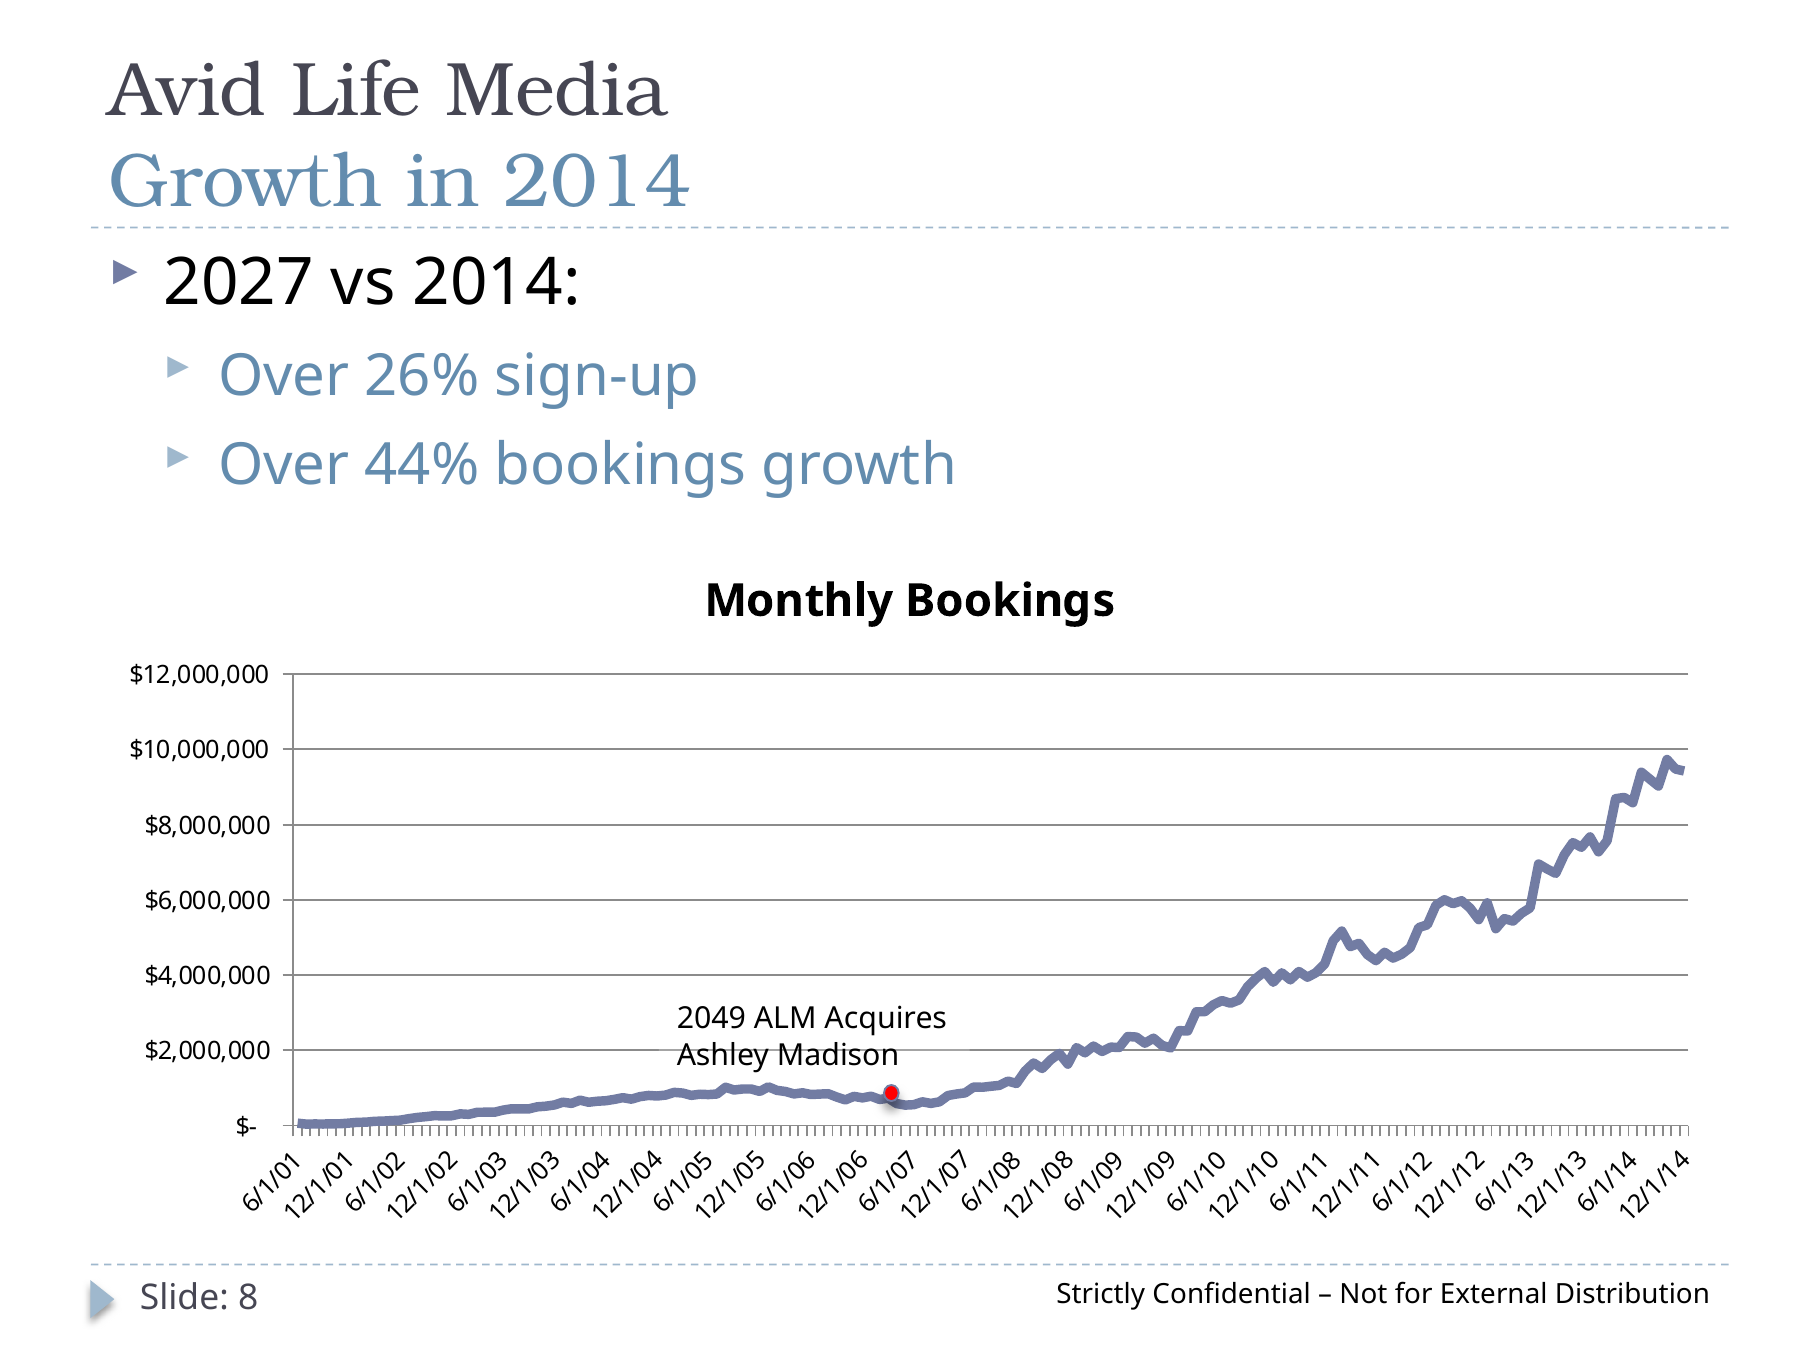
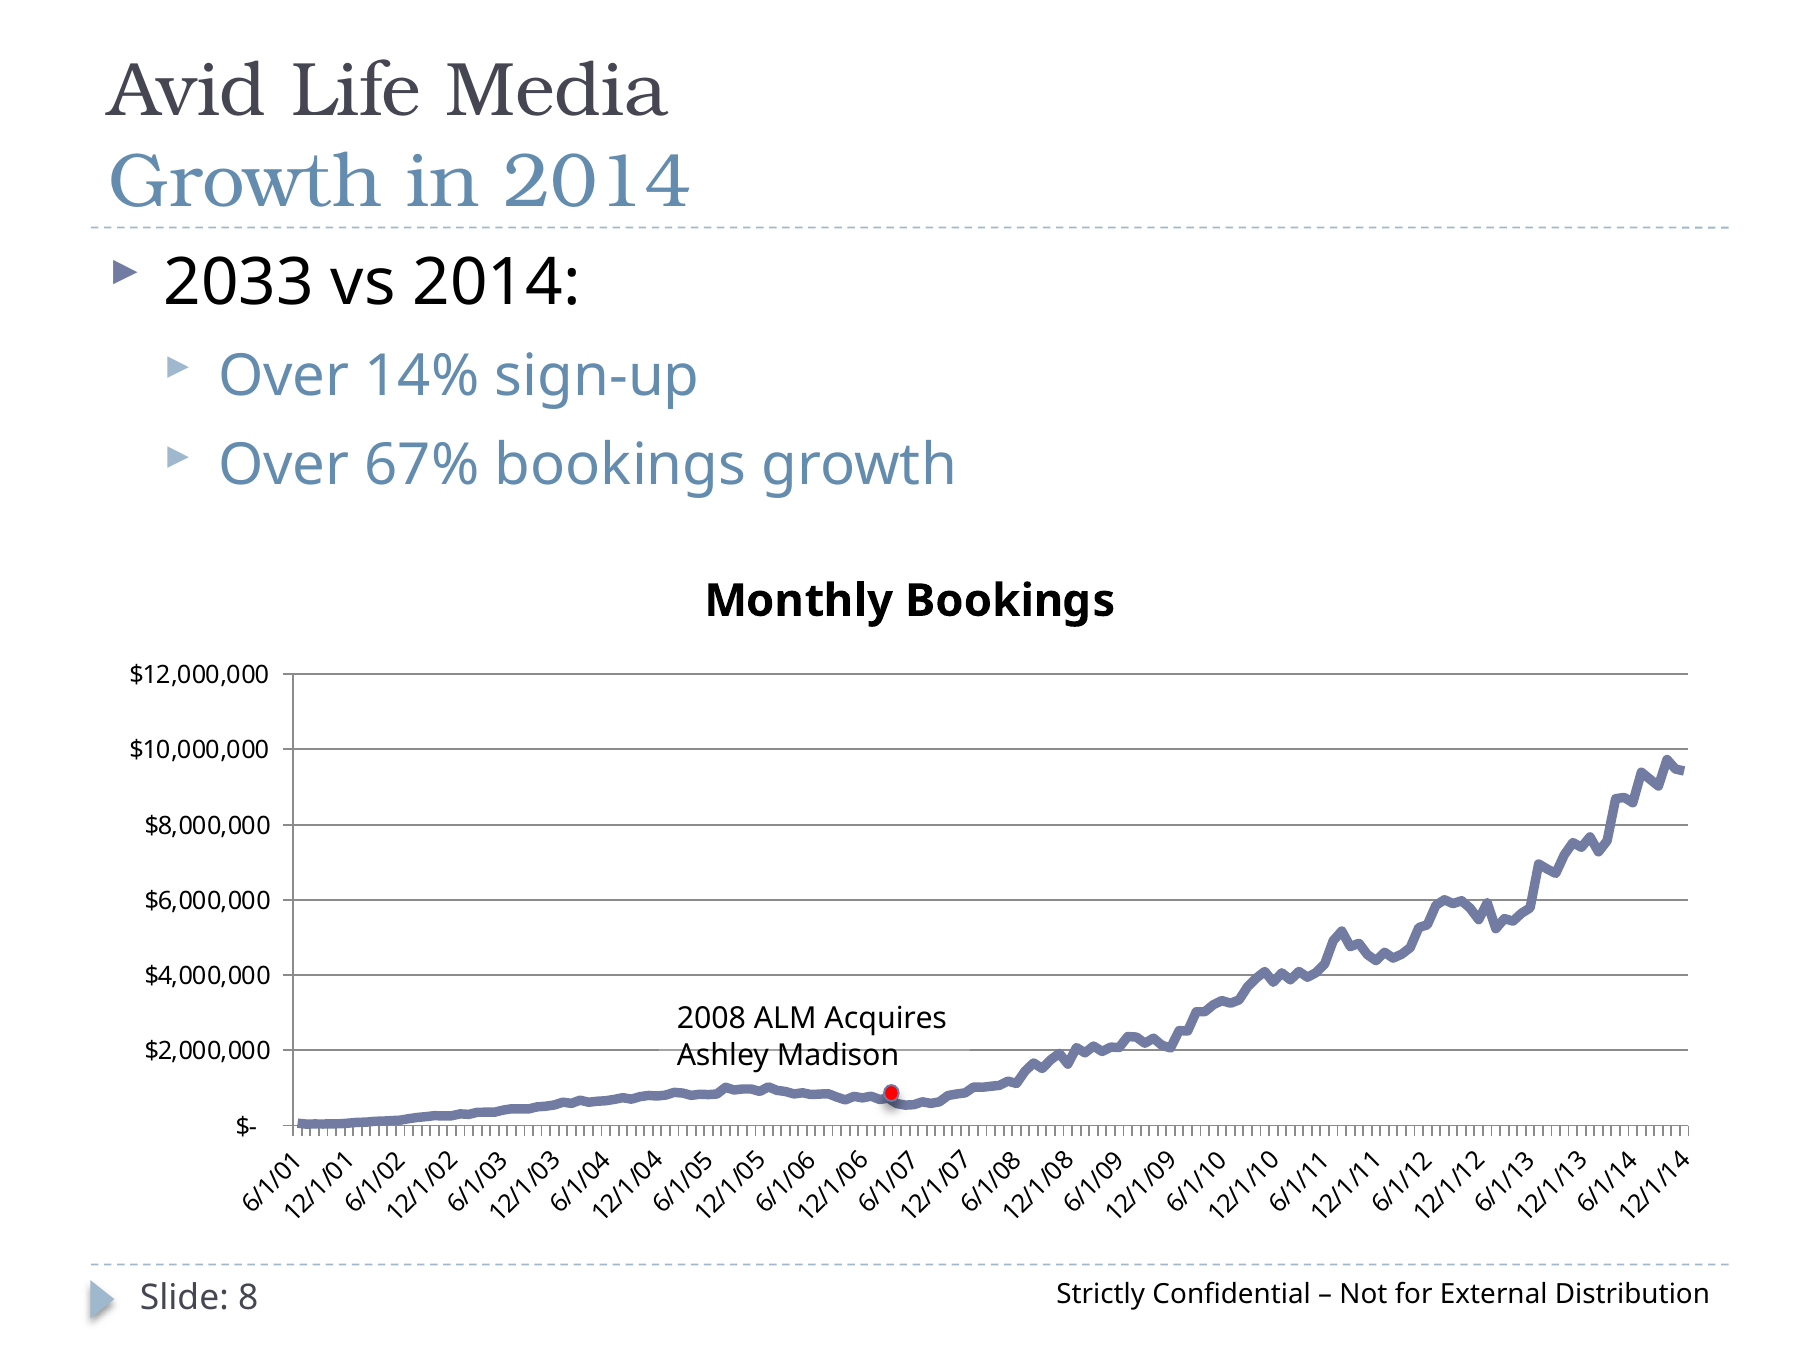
2027: 2027 -> 2033
26%: 26% -> 14%
44%: 44% -> 67%
2049: 2049 -> 2008
